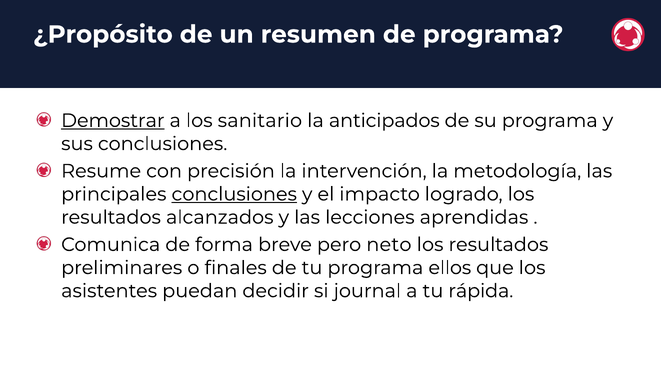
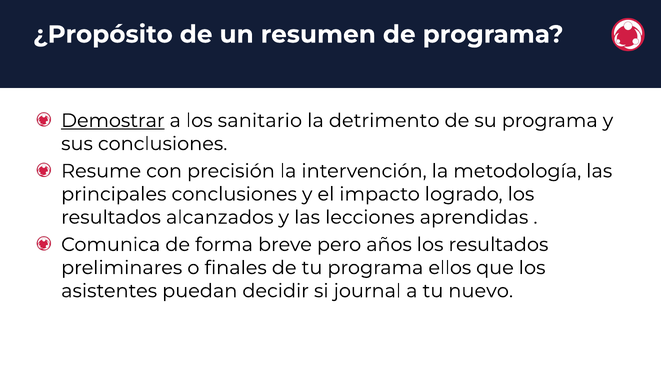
anticipados: anticipados -> detrimento
conclusiones at (234, 194) underline: present -> none
neto: neto -> años
rápida: rápida -> nuevo
